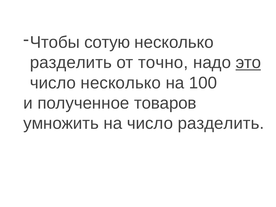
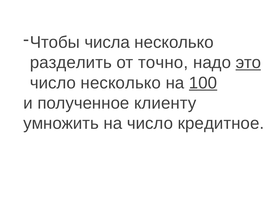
сотую: сотую -> числа
100 underline: none -> present
товаров: товаров -> клиенту
число разделить: разделить -> кредитное
